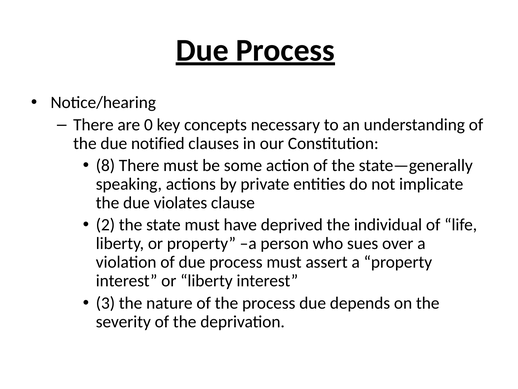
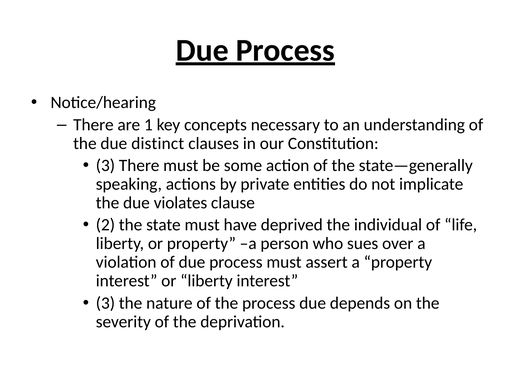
0: 0 -> 1
notified: notified -> distinct
8 at (105, 165): 8 -> 3
